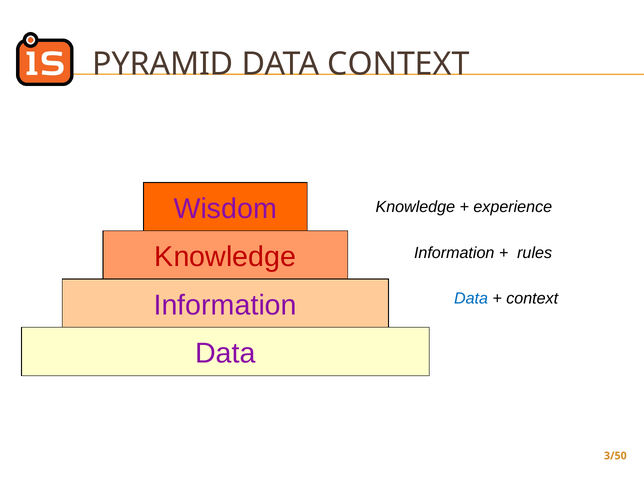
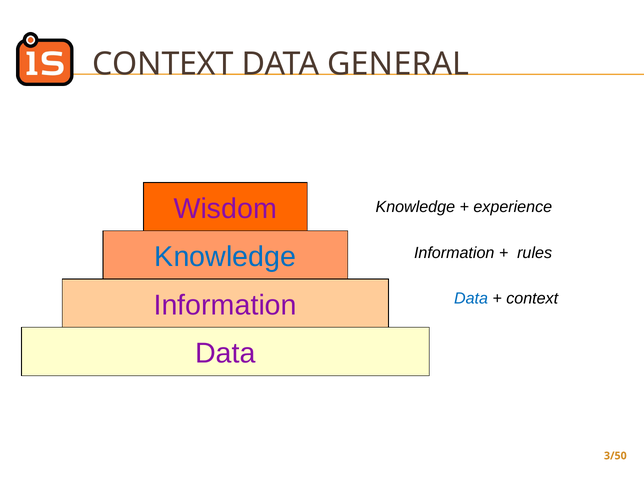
PYRAMID at (163, 64): PYRAMID -> CONTEXT
DATA CONTEXT: CONTEXT -> GENERAL
Knowledge at (225, 257) colour: red -> blue
